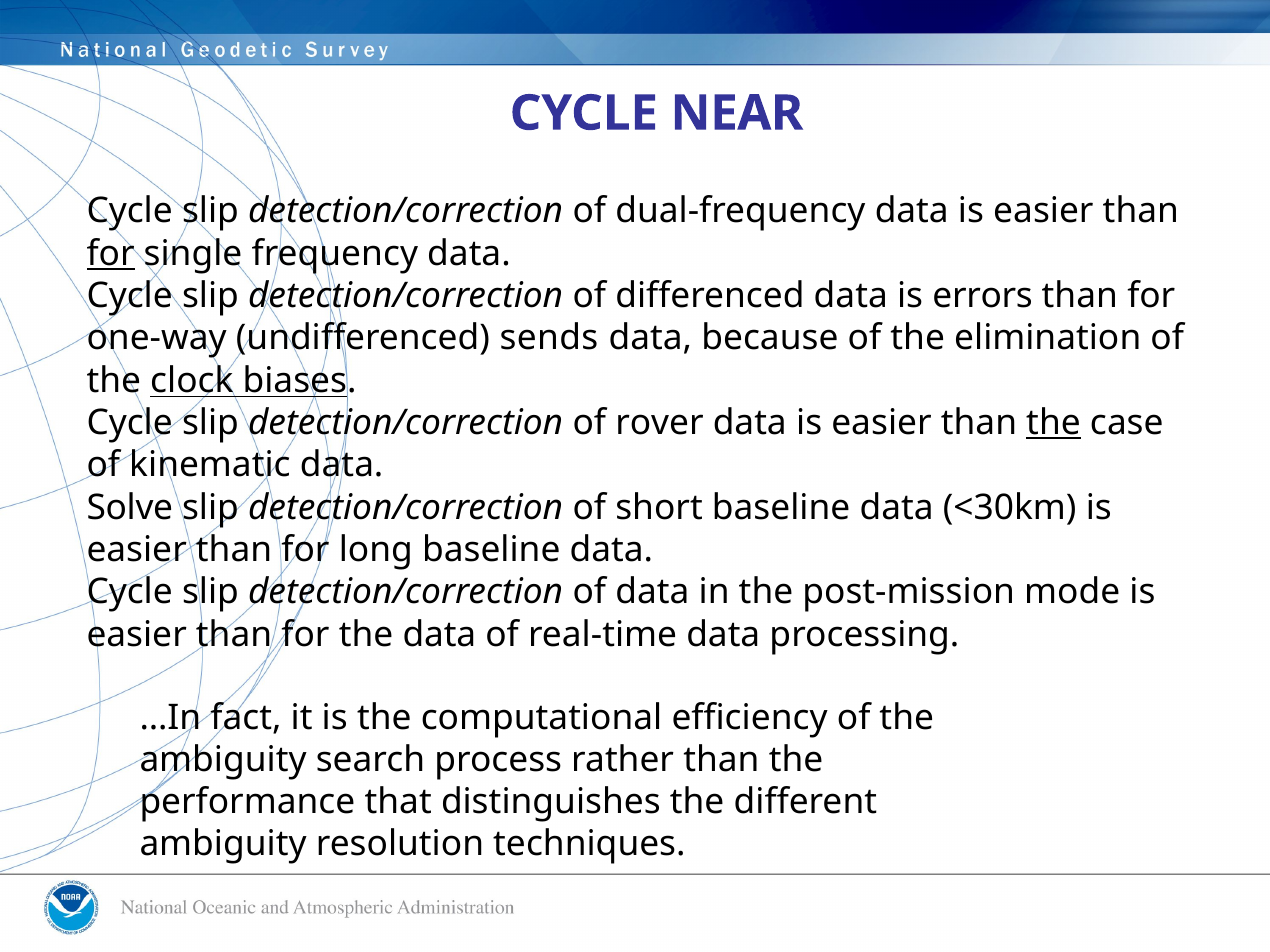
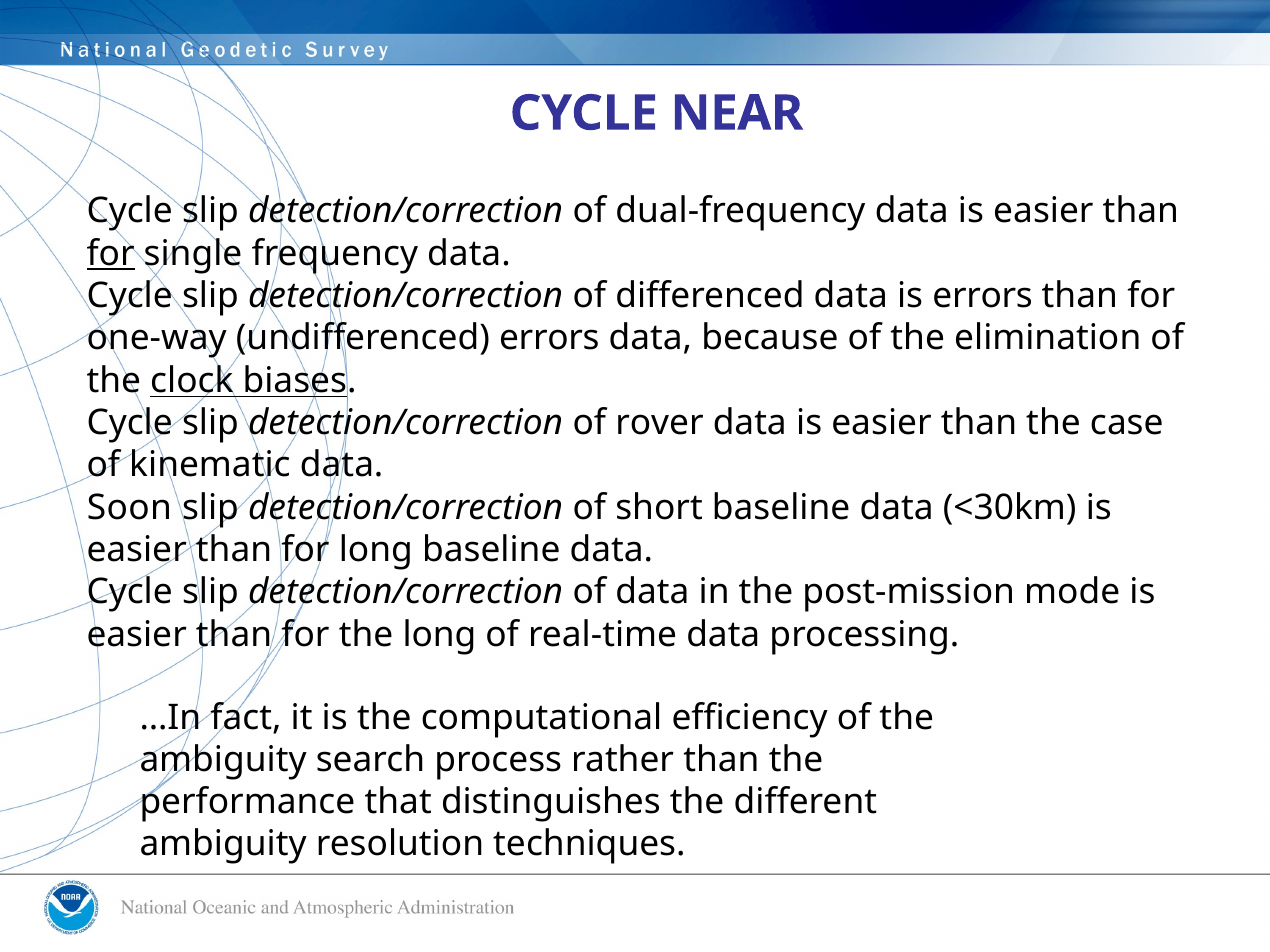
undifferenced sends: sends -> errors
the at (1053, 423) underline: present -> none
Solve: Solve -> Soon
the data: data -> long
